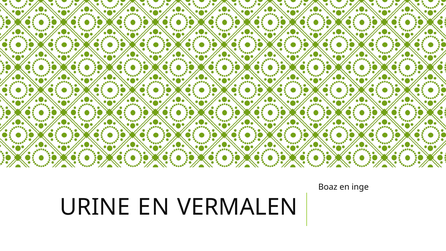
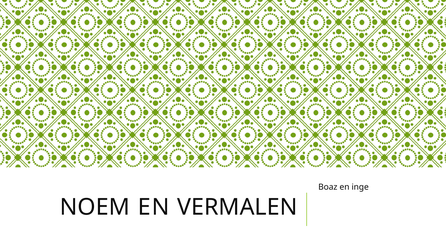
URINE: URINE -> NOEM
